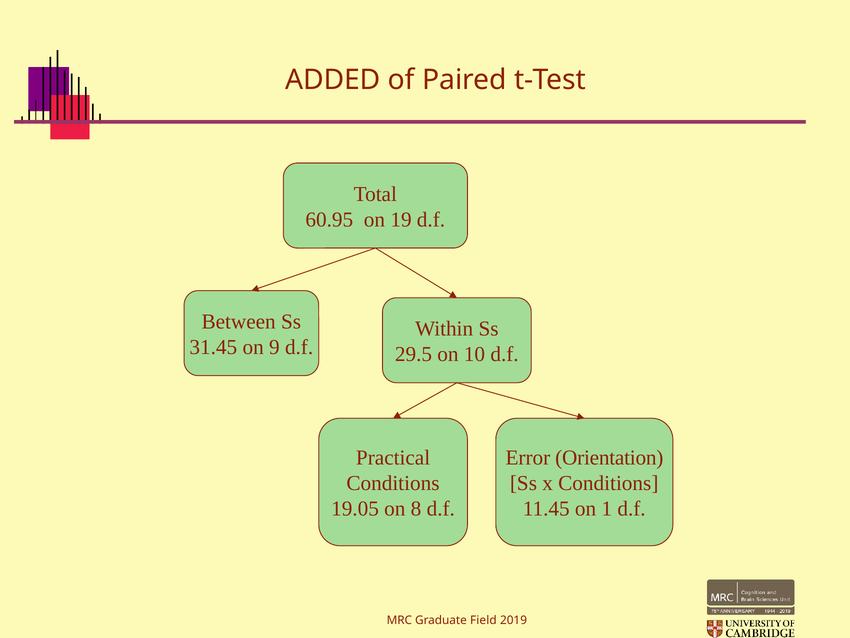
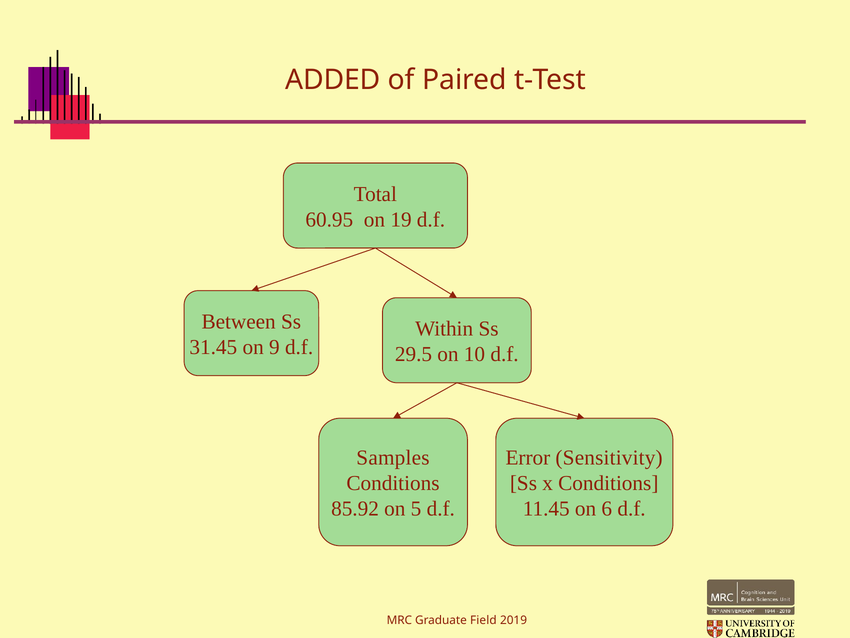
Practical: Practical -> Samples
Orientation: Orientation -> Sensitivity
19.05: 19.05 -> 85.92
8: 8 -> 5
1: 1 -> 6
